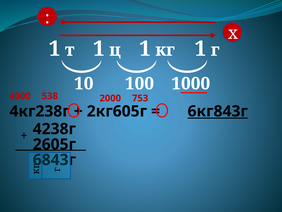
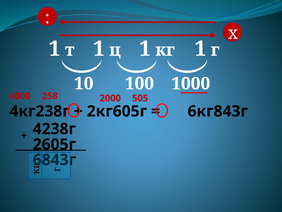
538: 538 -> 258
753: 753 -> 505
6кг843г underline: present -> none
